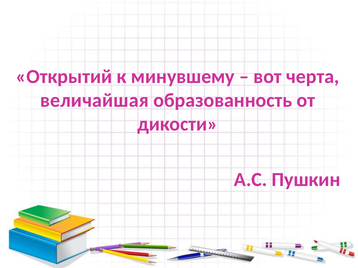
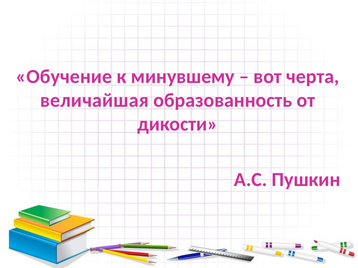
Открытий: Открытий -> Обучение
